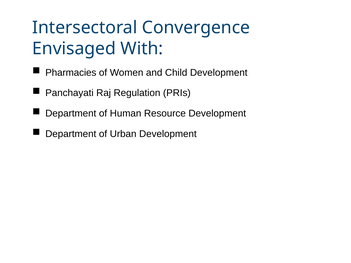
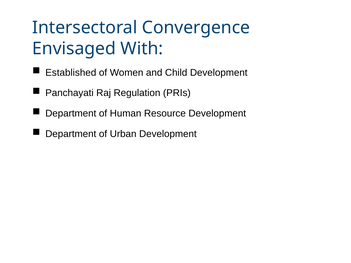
Pharmacies: Pharmacies -> Established
